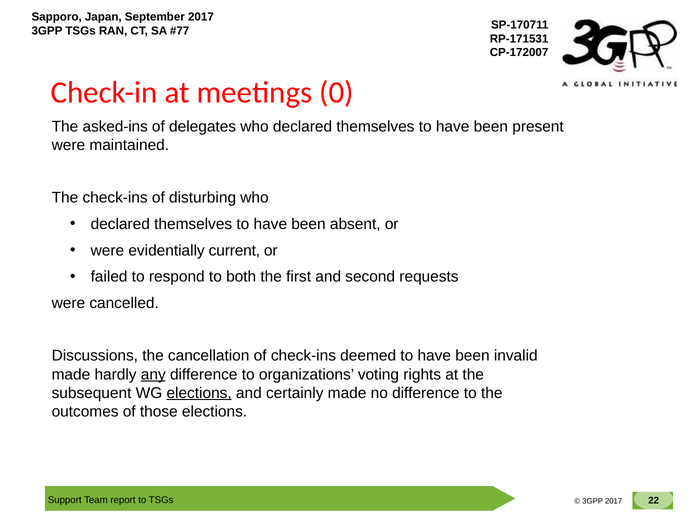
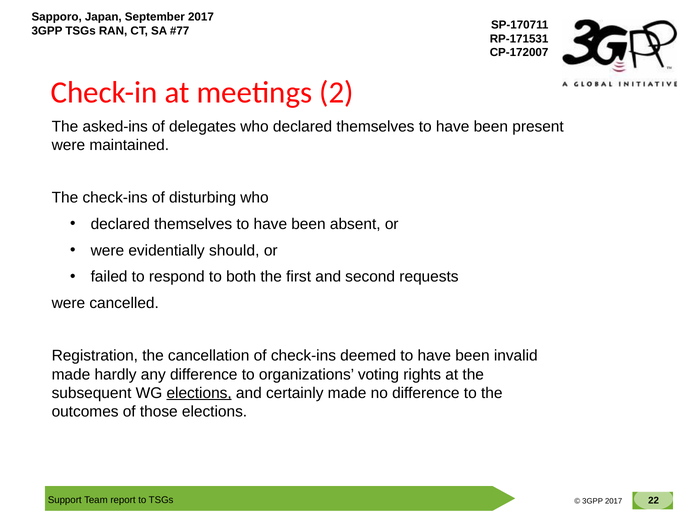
0: 0 -> 2
current: current -> should
Discussions: Discussions -> Registration
any underline: present -> none
